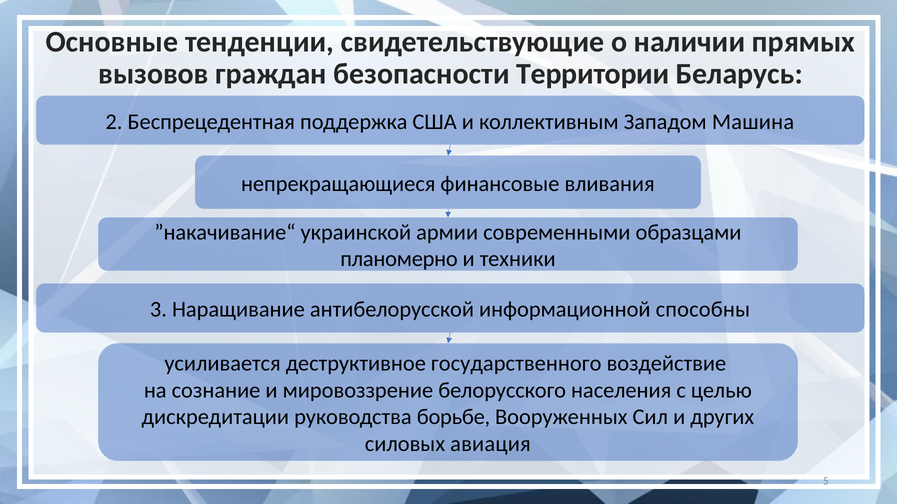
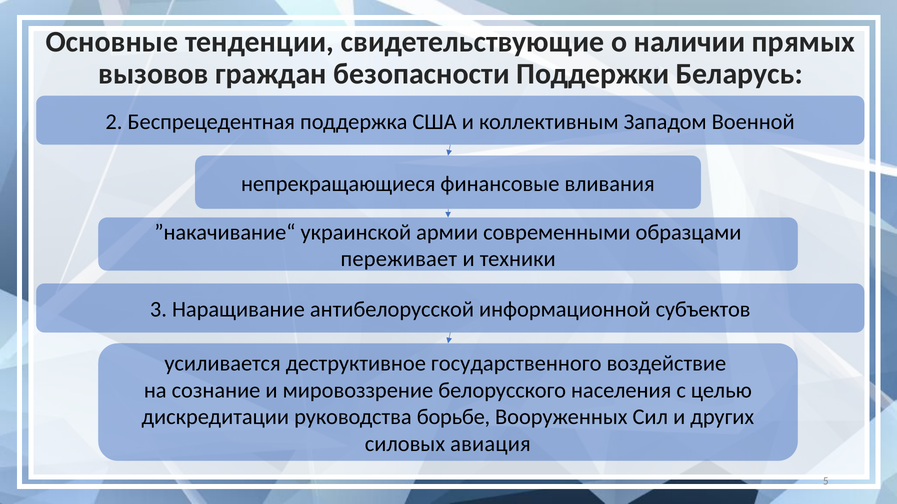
Территории: Территории -> Поддержки
Машина: Машина -> Военной
планомерно: планомерно -> переживает
способны: способны -> субъектов
